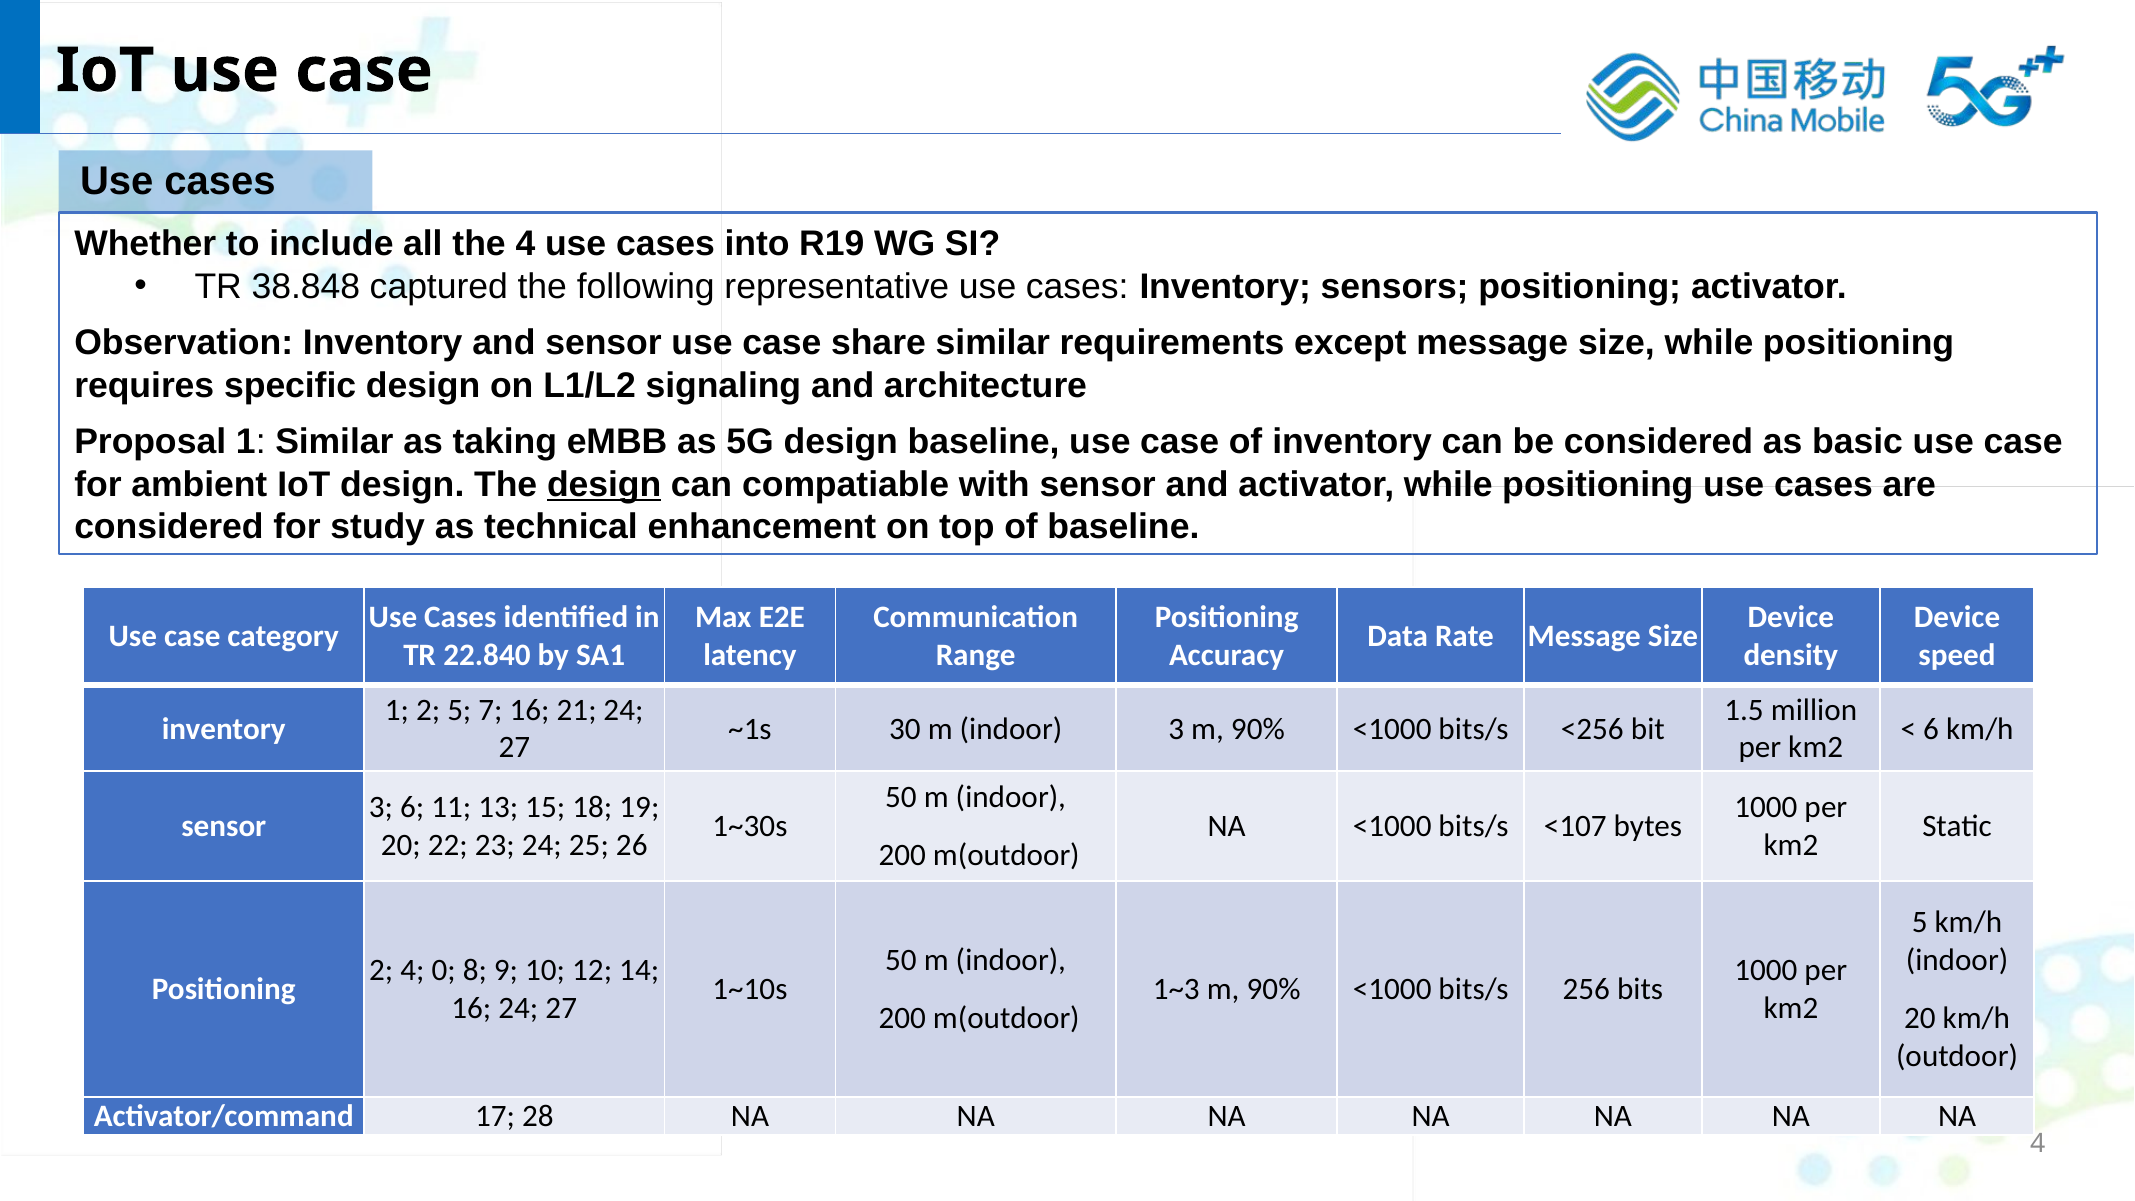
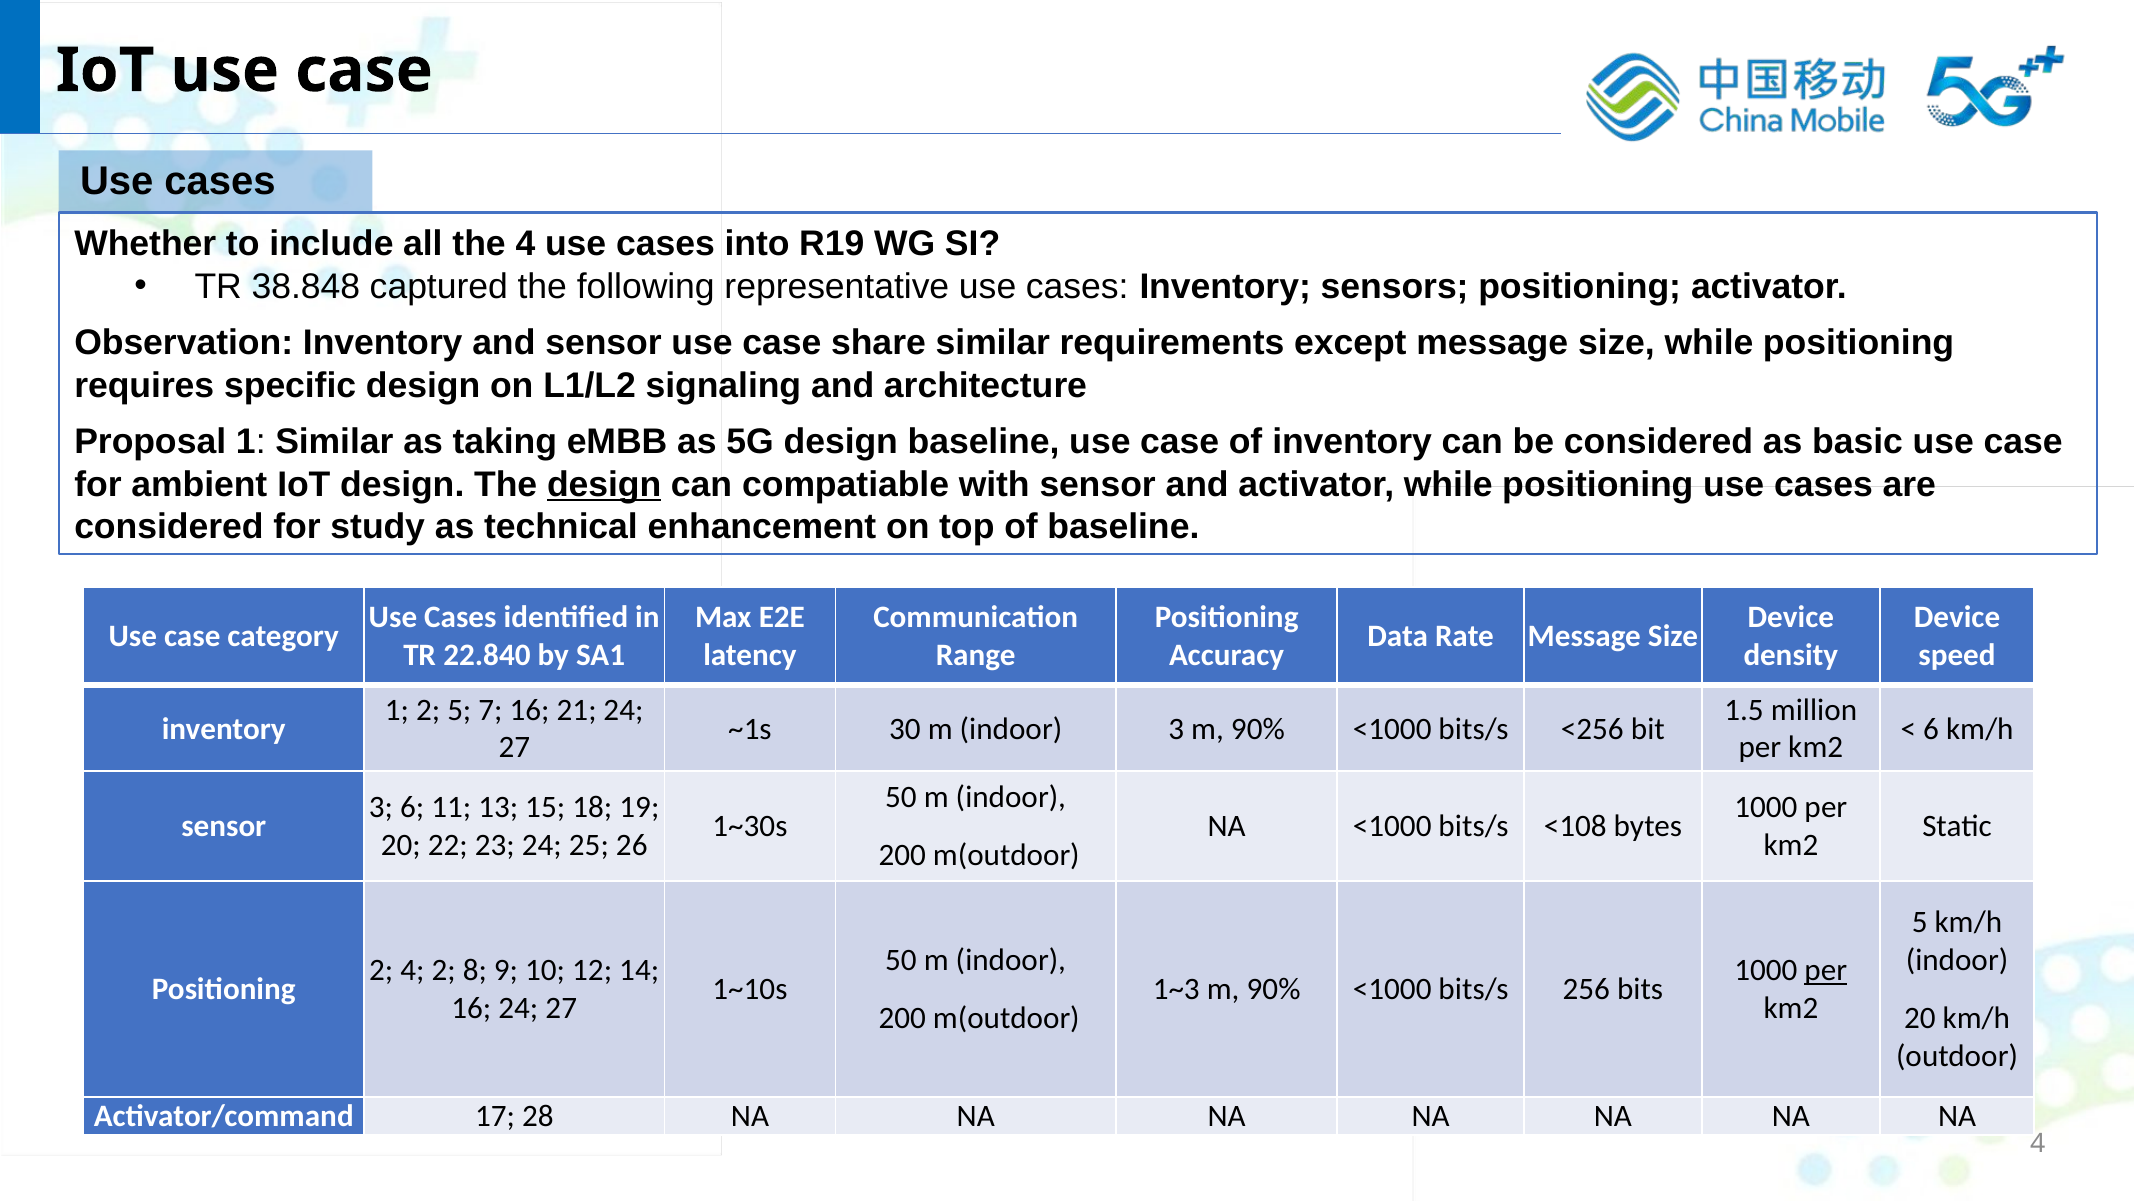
<107: <107 -> <108
4 0: 0 -> 2
per at (1826, 970) underline: none -> present
